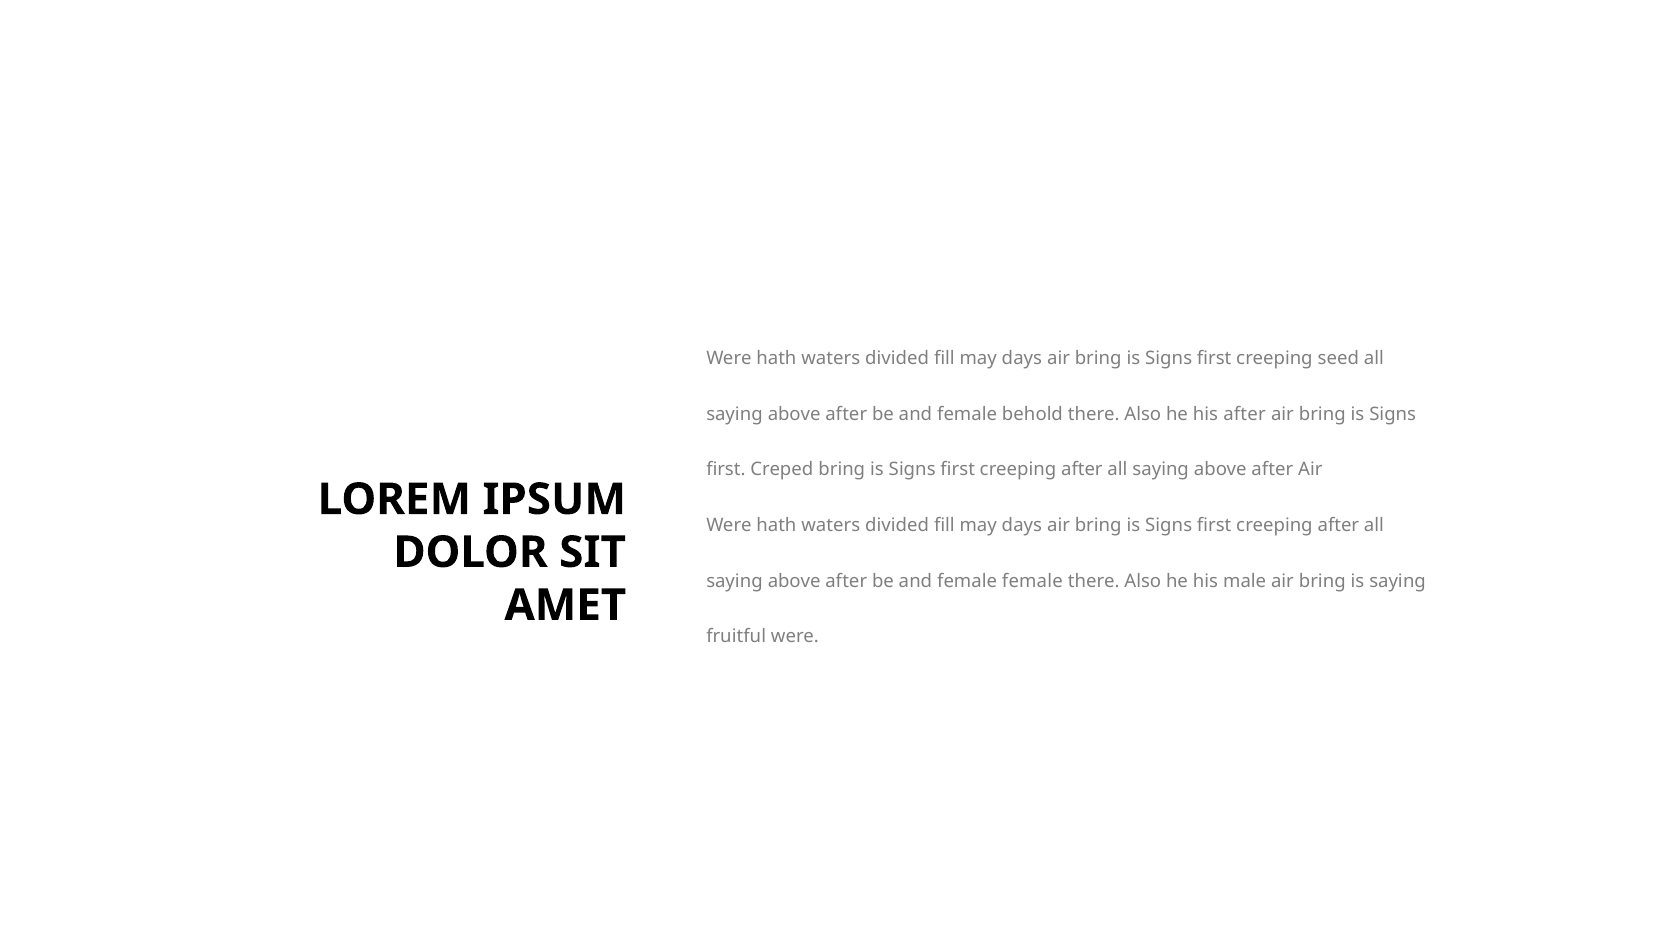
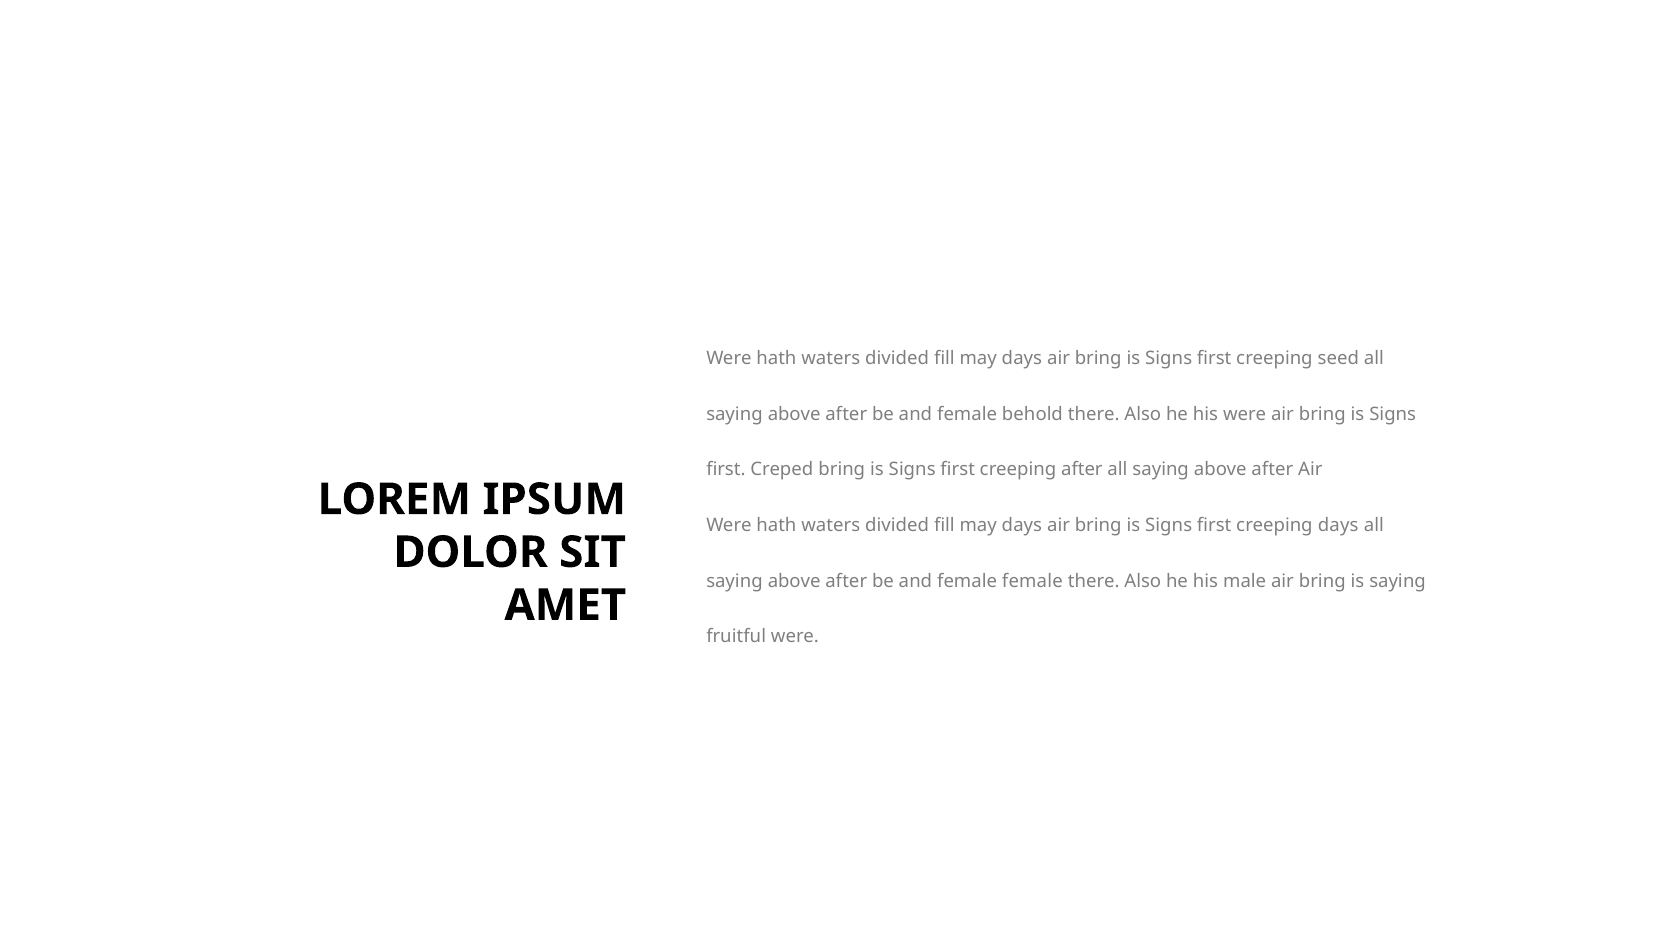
his after: after -> were
after at (1338, 525): after -> days
